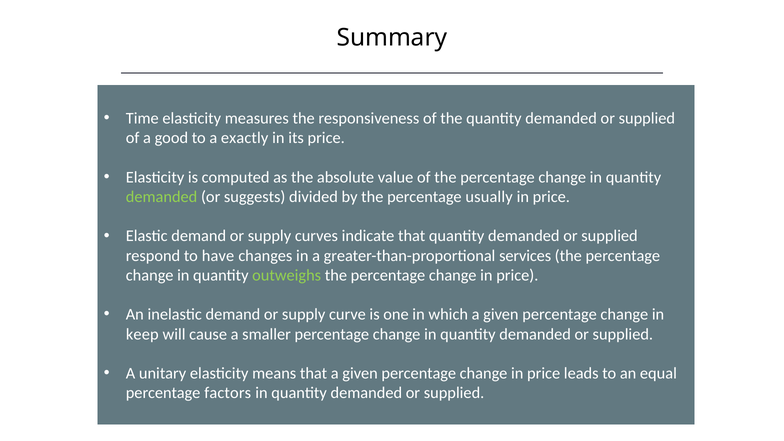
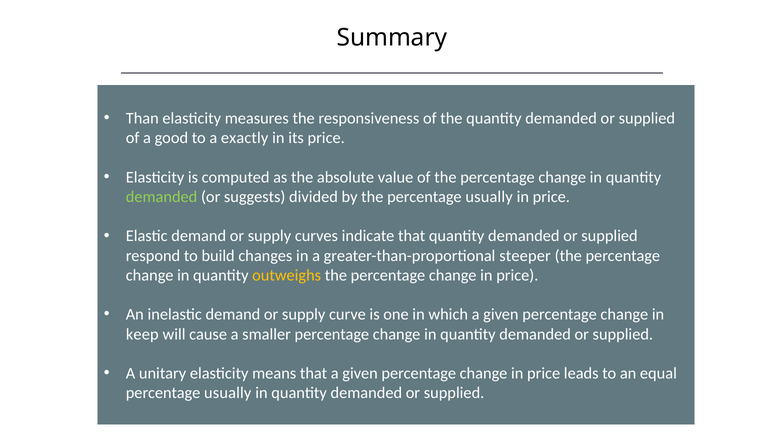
Time: Time -> Than
have: have -> build
services: services -> steeper
outweighs colour: light green -> yellow
factors at (228, 393): factors -> usually
